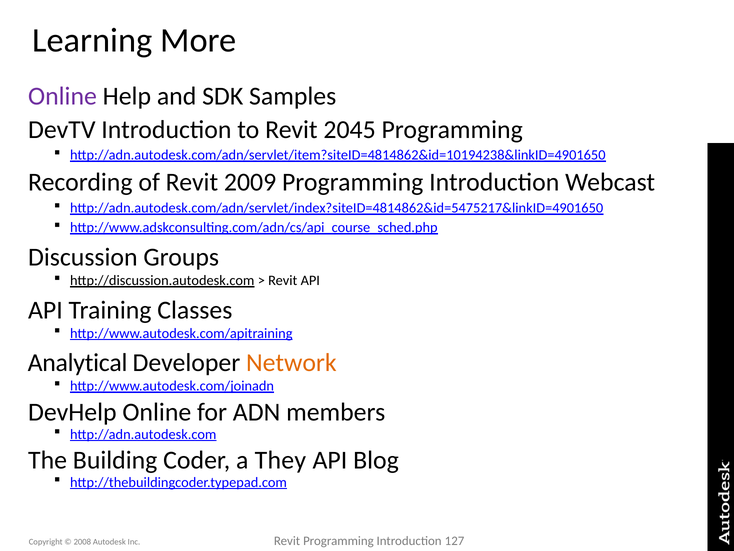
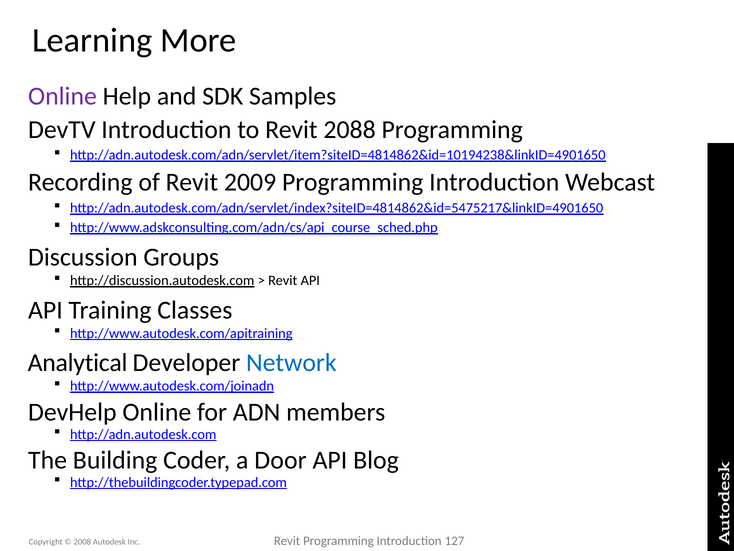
2045: 2045 -> 2088
Network colour: orange -> blue
They: They -> Door
